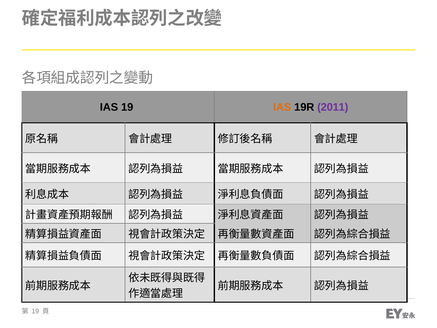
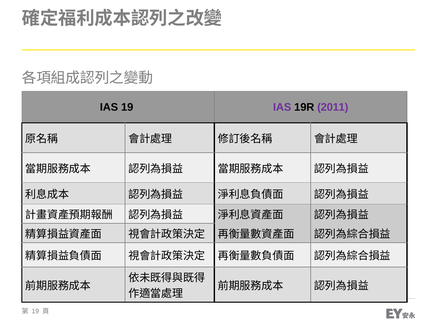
IAS at (282, 107) colour: orange -> purple
